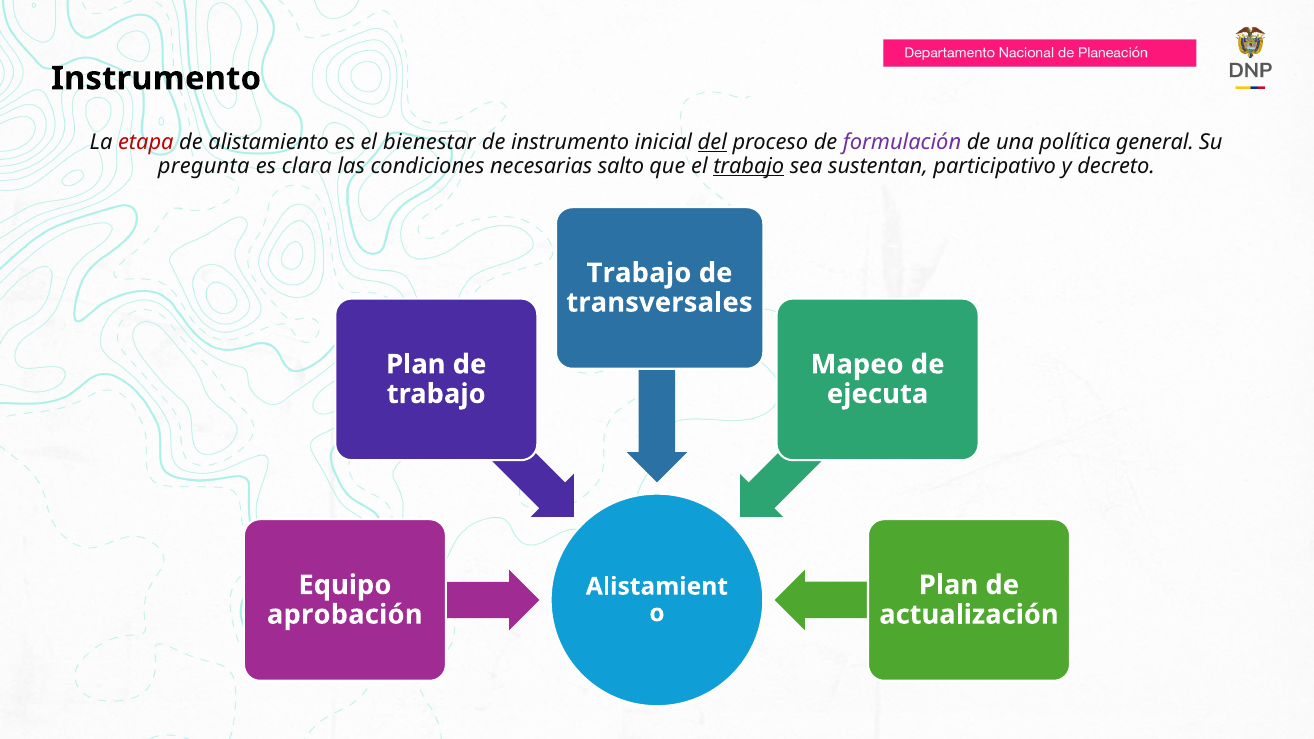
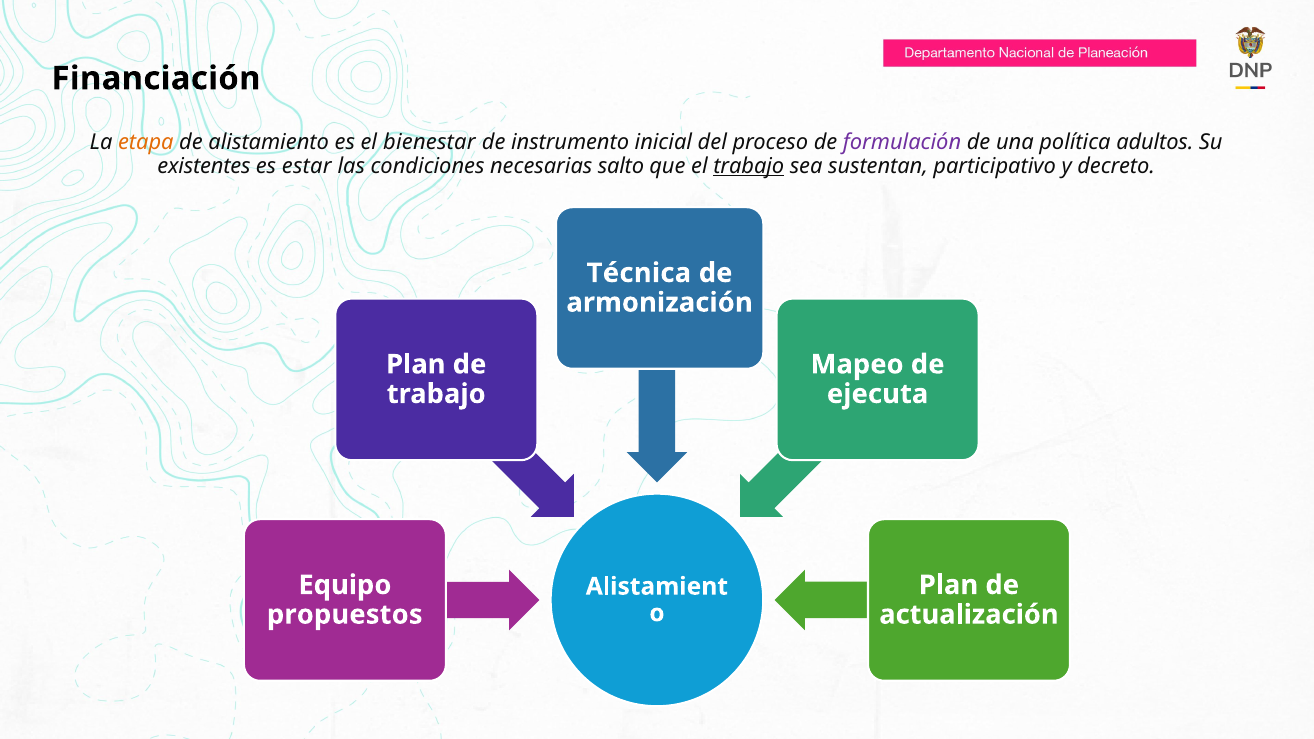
Instrumento at (156, 78): Instrumento -> Financiación
etapa colour: red -> orange
del underline: present -> none
general: general -> adultos
pregunta: pregunta -> existentes
clara: clara -> estar
Trabajo at (639, 273): Trabajo -> Técnica
transversales: transversales -> armonización
aprobación: aprobación -> propuestos
